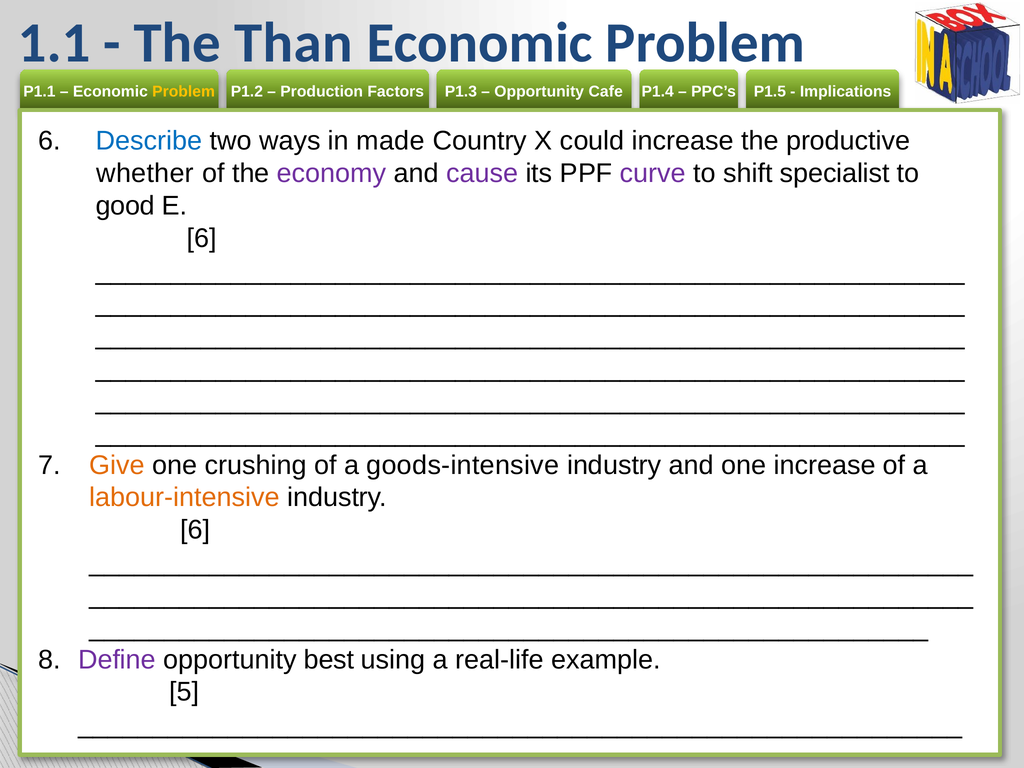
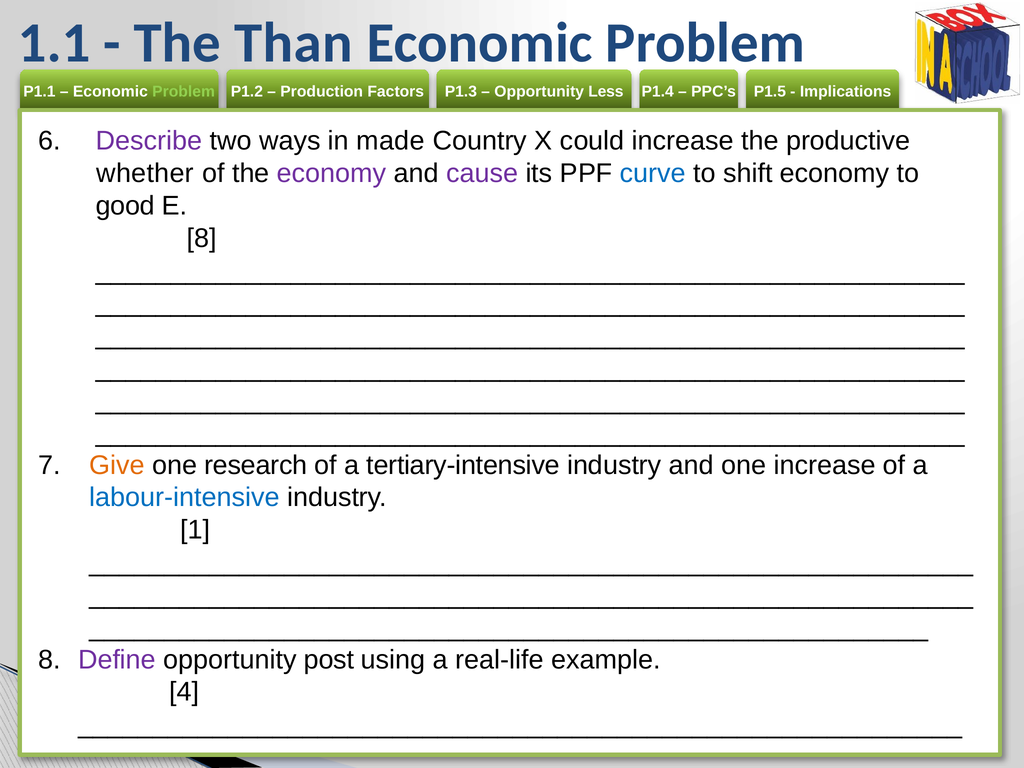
Problem at (184, 92) colour: yellow -> light green
Cafe: Cafe -> Less
Describe colour: blue -> purple
curve colour: purple -> blue
shift specialist: specialist -> economy
6 at (202, 238): 6 -> 8
crushing: crushing -> research
goods-intensive: goods-intensive -> tertiary-intensive
labour-intensive colour: orange -> blue
6 at (195, 530): 6 -> 1
best: best -> post
5: 5 -> 4
